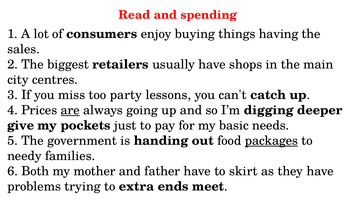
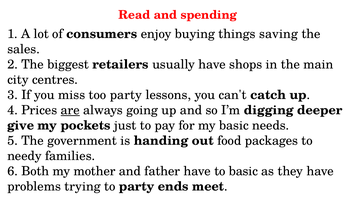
having: having -> saving
packages underline: present -> none
to skirt: skirt -> basic
to extra: extra -> party
